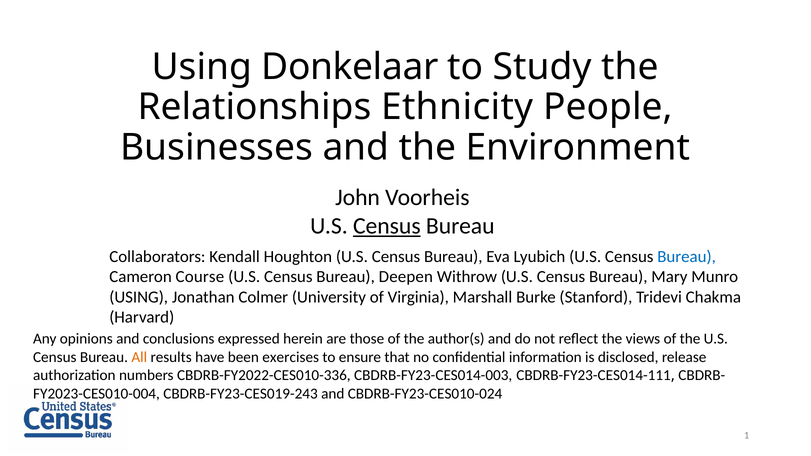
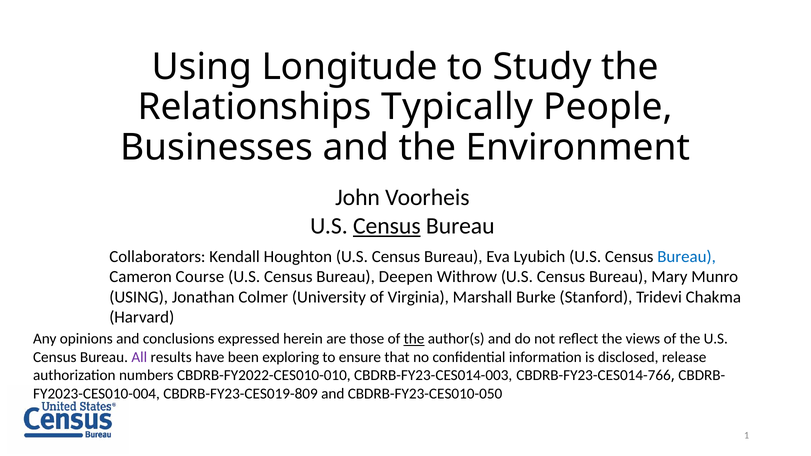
Donkelaar: Donkelaar -> Longitude
Ethnicity: Ethnicity -> Typically
the at (414, 339) underline: none -> present
All colour: orange -> purple
exercises: exercises -> exploring
CBDRB-FY2022-CES010-336: CBDRB-FY2022-CES010-336 -> CBDRB-FY2022-CES010-010
CBDRB-FY23-CES014-111: CBDRB-FY23-CES014-111 -> CBDRB-FY23-CES014-766
CBDRB-FY23-CES019-243: CBDRB-FY23-CES019-243 -> CBDRB-FY23-CES019-809
CBDRB-FY23-CES010-024: CBDRB-FY23-CES010-024 -> CBDRB-FY23-CES010-050
